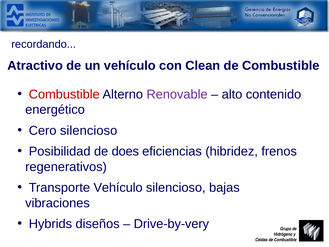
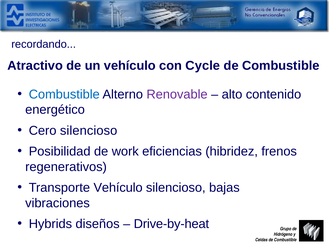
Clean: Clean -> Cycle
Combustible at (64, 94) colour: red -> blue
does: does -> work
Drive-by-very: Drive-by-very -> Drive-by-heat
